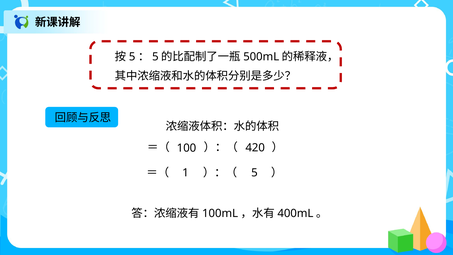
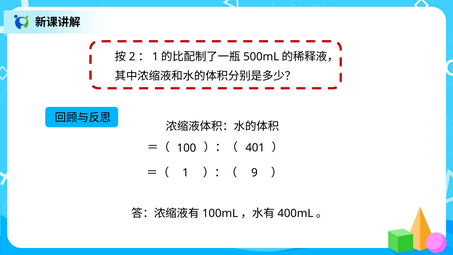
5 at (132, 57): 5 -> 2
5 at (155, 57): 5 -> 1
420: 420 -> 401
1 5: 5 -> 9
